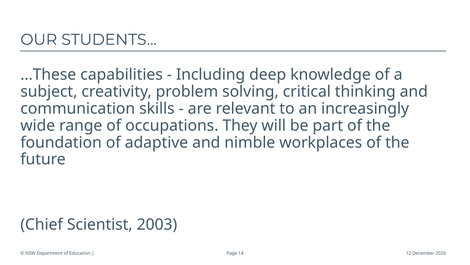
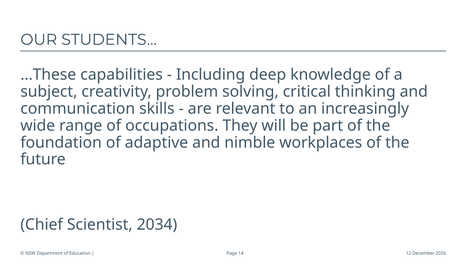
2003: 2003 -> 2034
